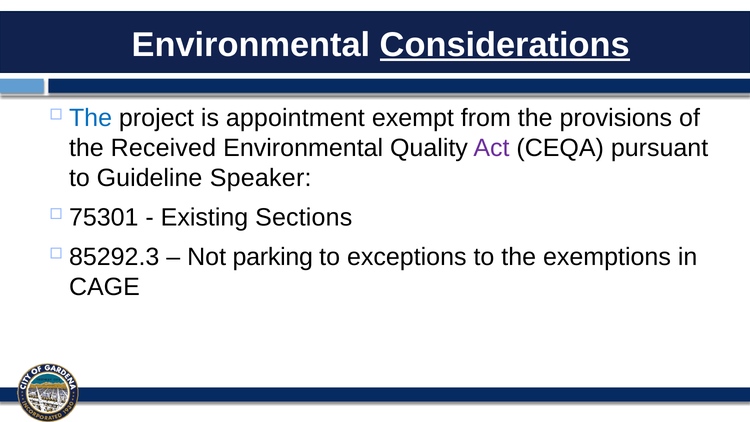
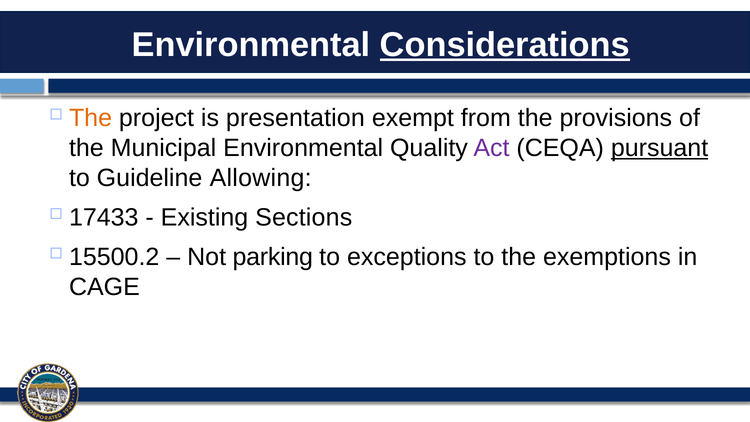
The at (91, 118) colour: blue -> orange
appointment: appointment -> presentation
Received: Received -> Municipal
pursuant underline: none -> present
Speaker: Speaker -> Allowing
75301: 75301 -> 17433
85292.3: 85292.3 -> 15500.2
